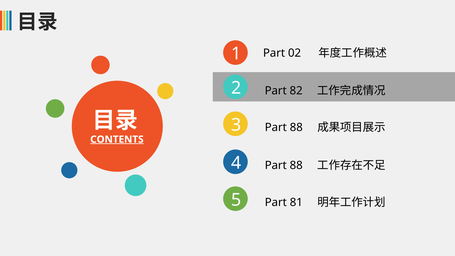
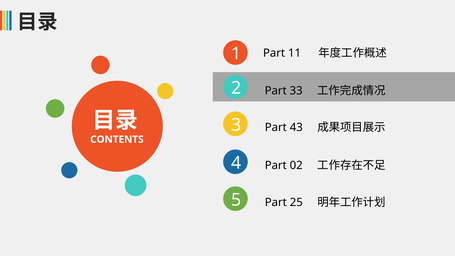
02: 02 -> 11
82: 82 -> 33
88 at (296, 128): 88 -> 43
CONTENTS underline: present -> none
88 at (296, 165): 88 -> 02
81: 81 -> 25
